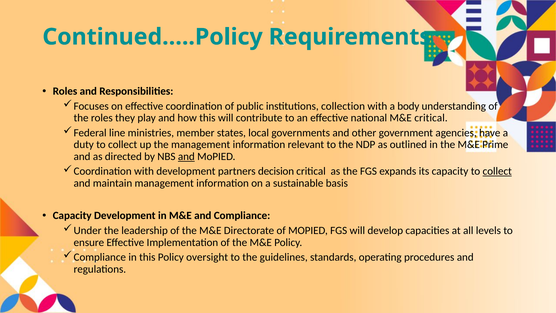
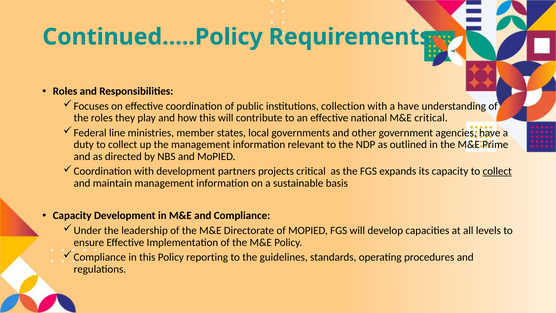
a body: body -> have
and at (186, 156) underline: present -> none
decision: decision -> projects
oversight: oversight -> reporting
